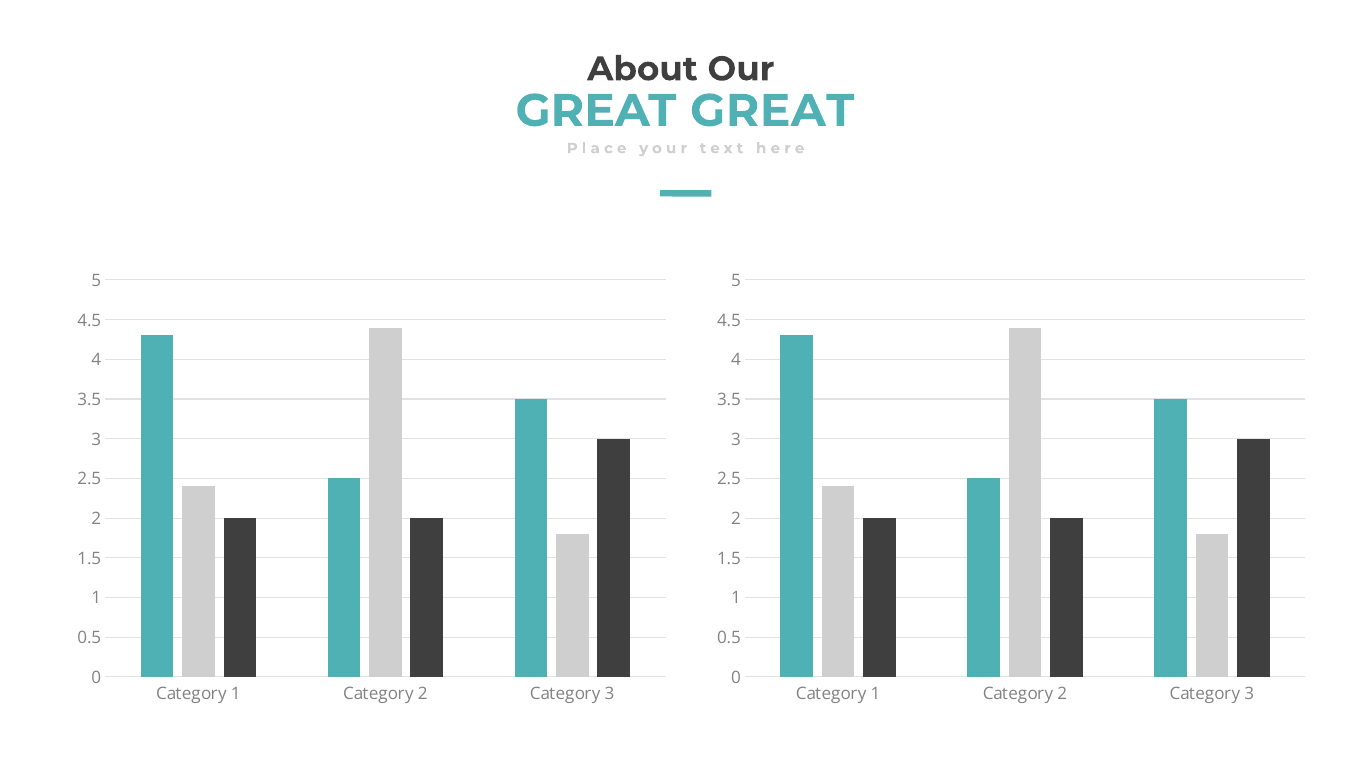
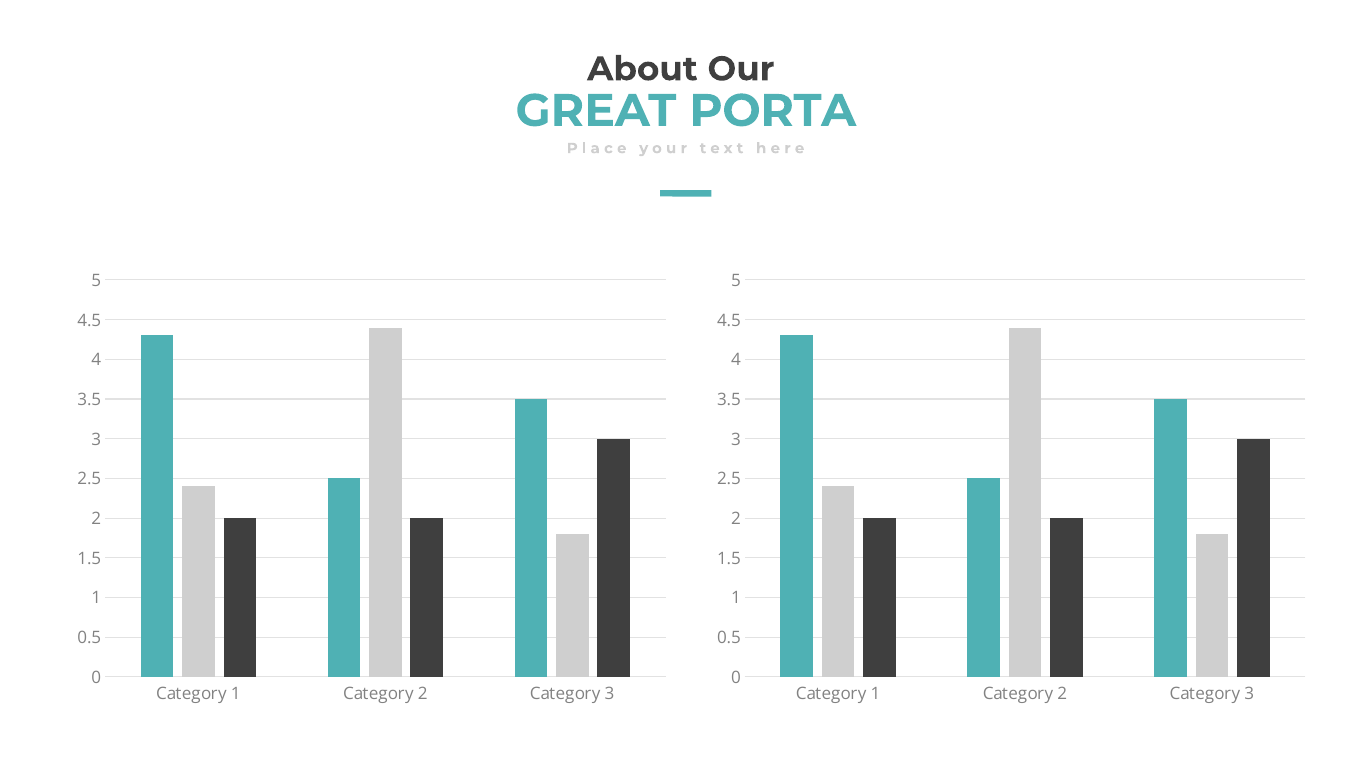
GREAT GREAT: GREAT -> PORTA
